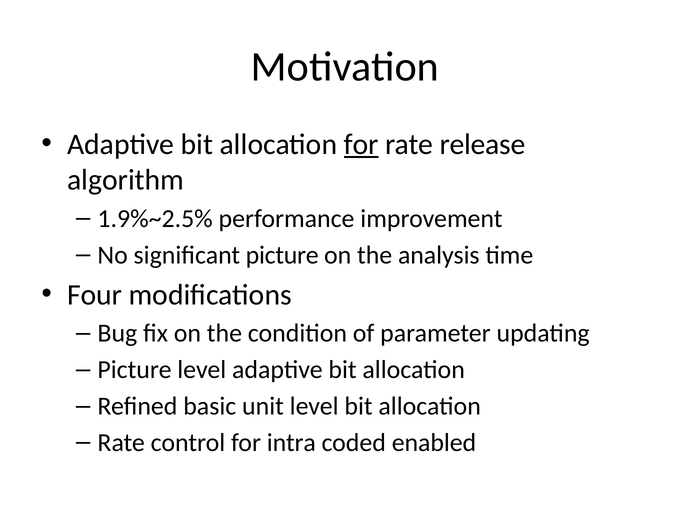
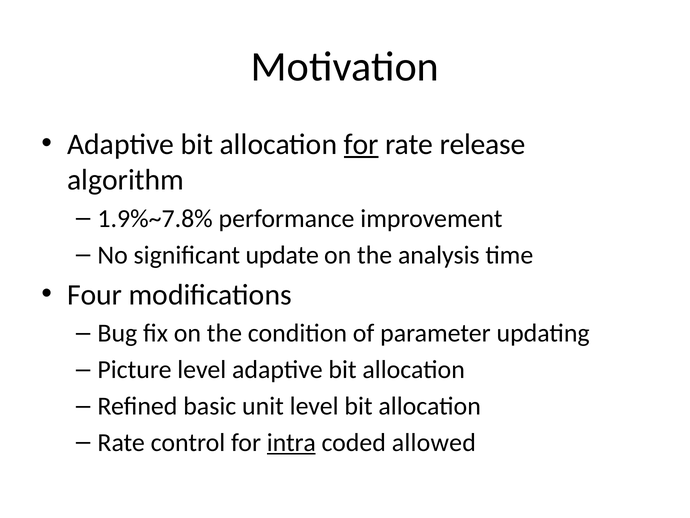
1.9%~2.5%: 1.9%~2.5% -> 1.9%~7.8%
significant picture: picture -> update
intra underline: none -> present
enabled: enabled -> allowed
